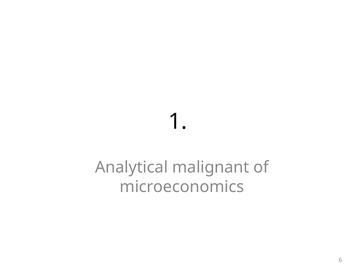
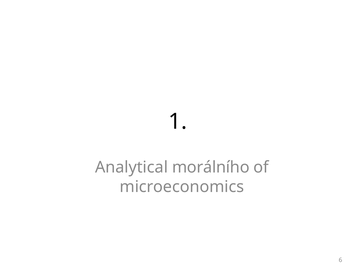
malignant: malignant -> morálního
